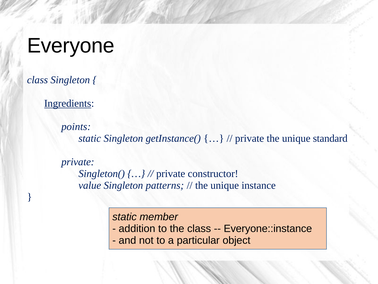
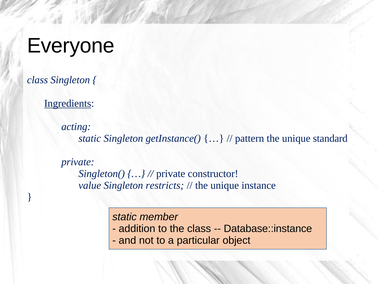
points: points -> acting
private at (250, 138): private -> pattern
patterns: patterns -> restricts
Everyone::instance: Everyone::instance -> Database::instance
